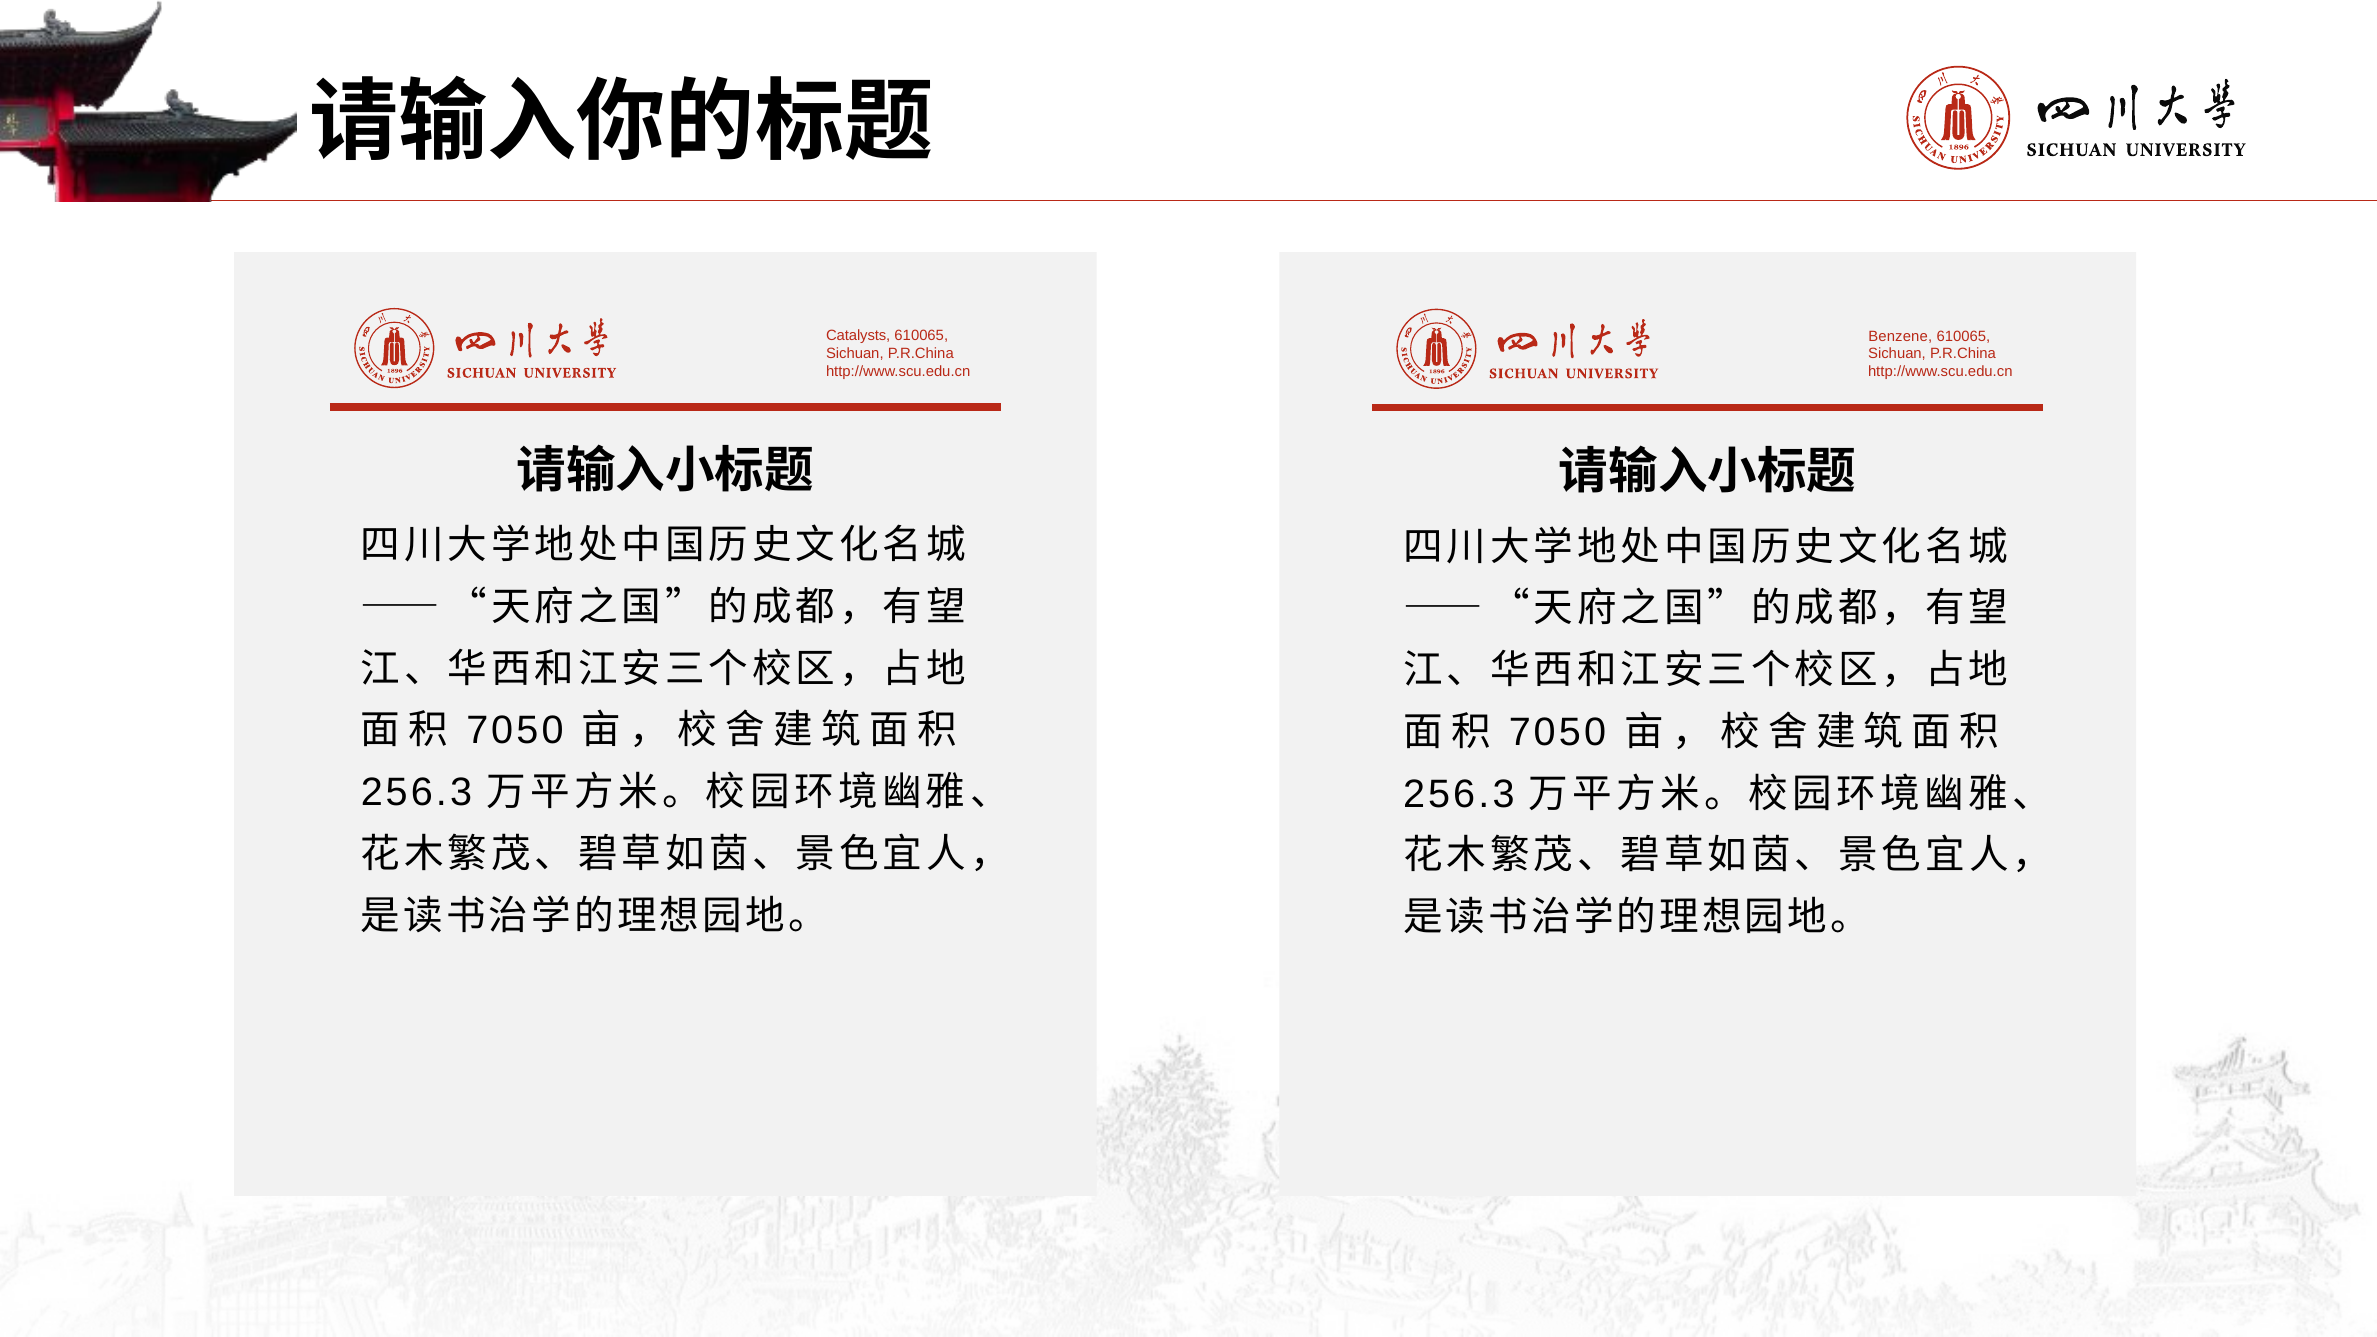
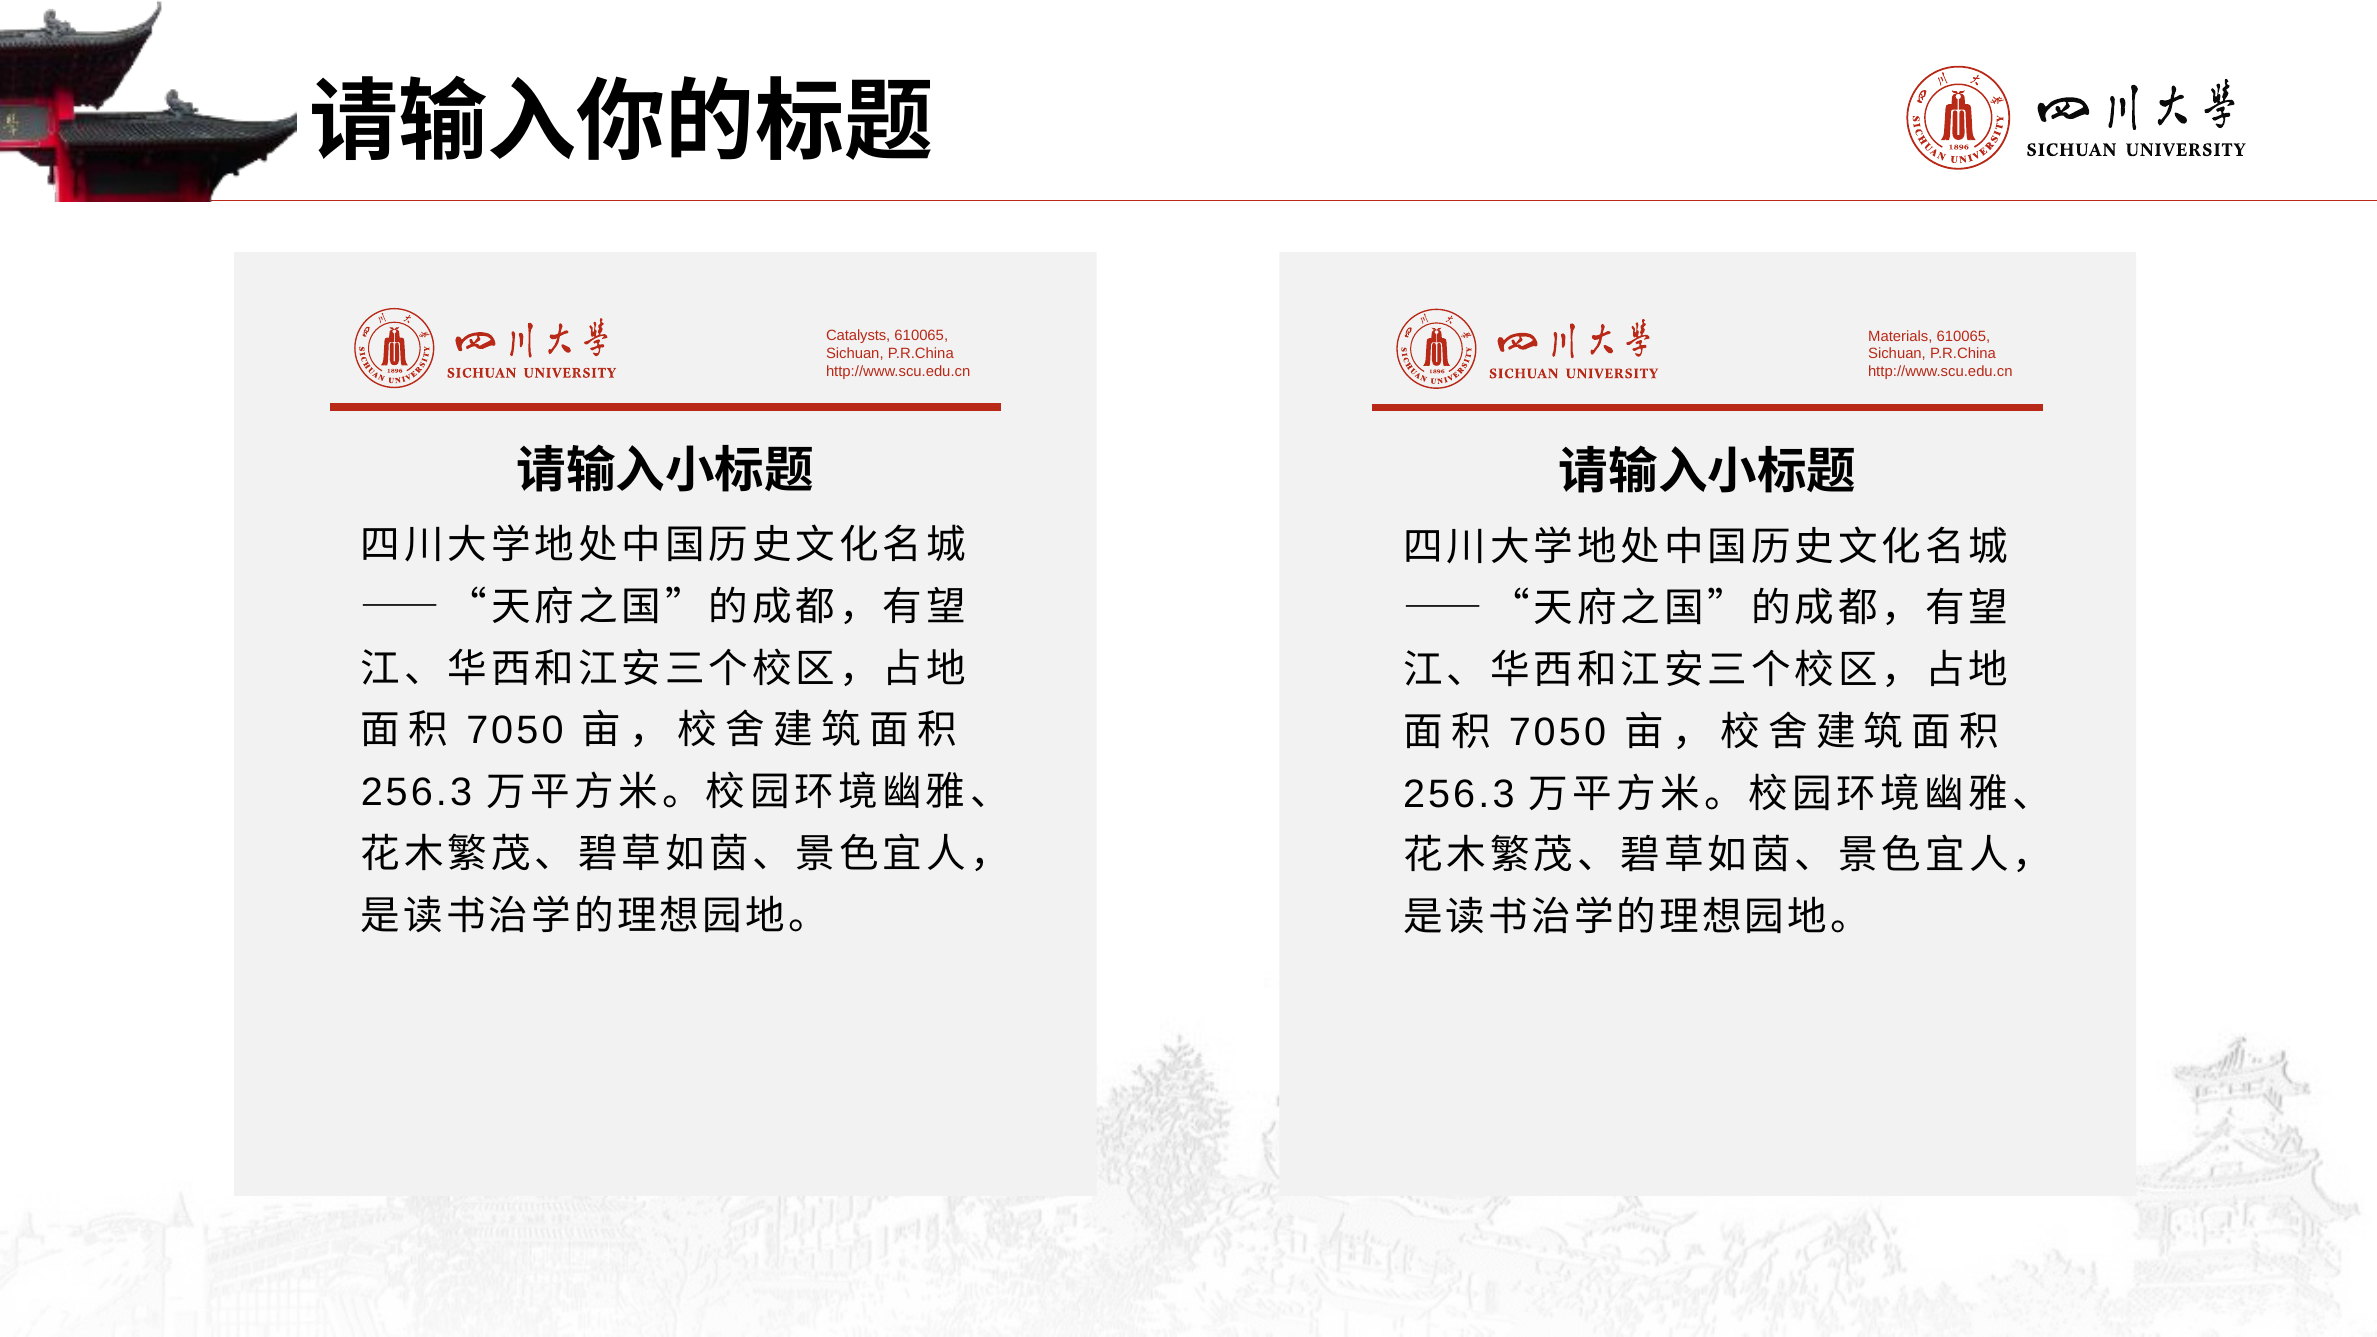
Benzene: Benzene -> Materials
